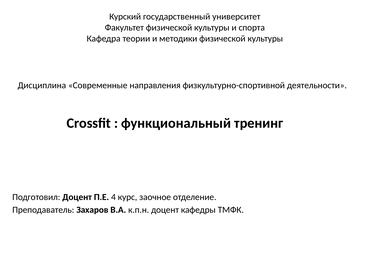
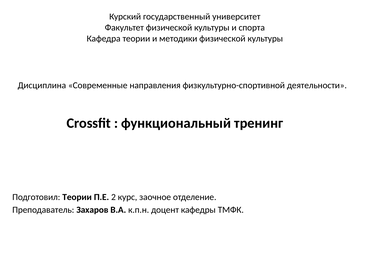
Подготовил Доцент: Доцент -> Теории
4: 4 -> 2
